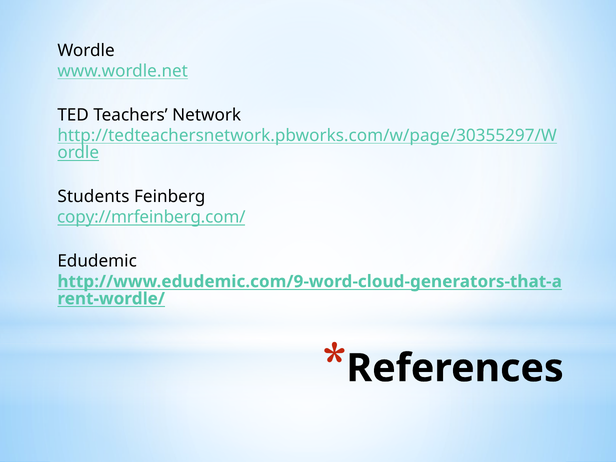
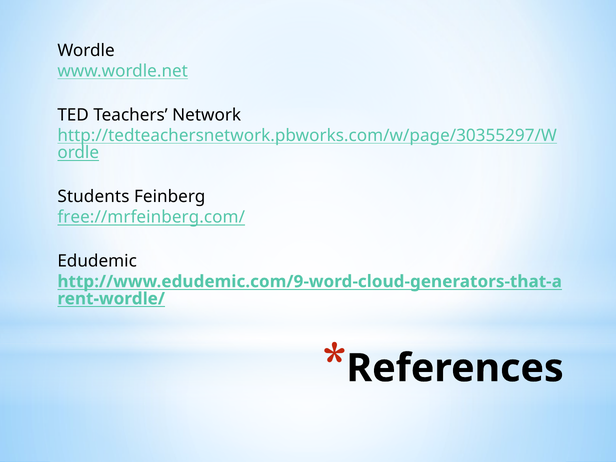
copy://mrfeinberg.com/: copy://mrfeinberg.com/ -> free://mrfeinberg.com/
